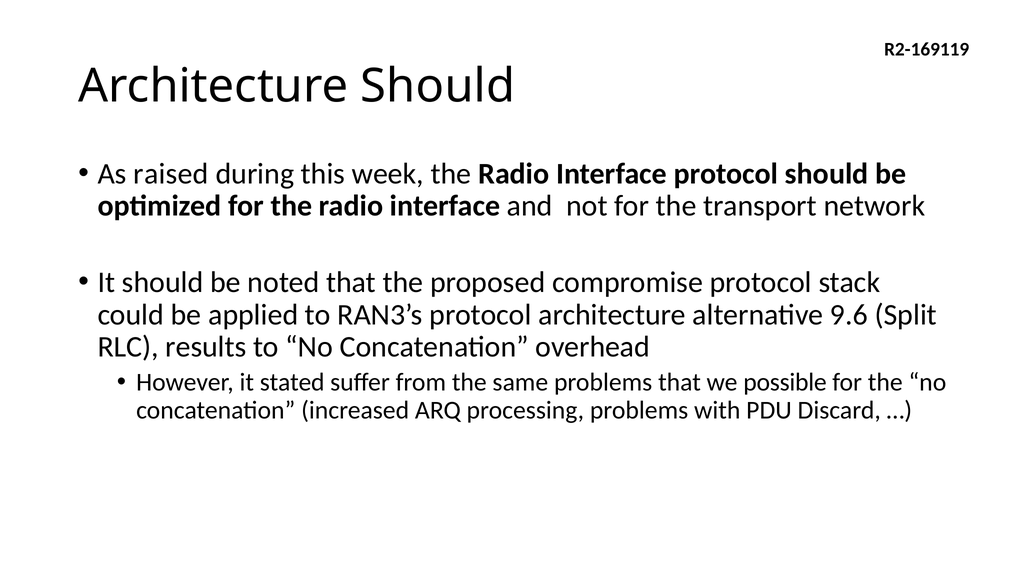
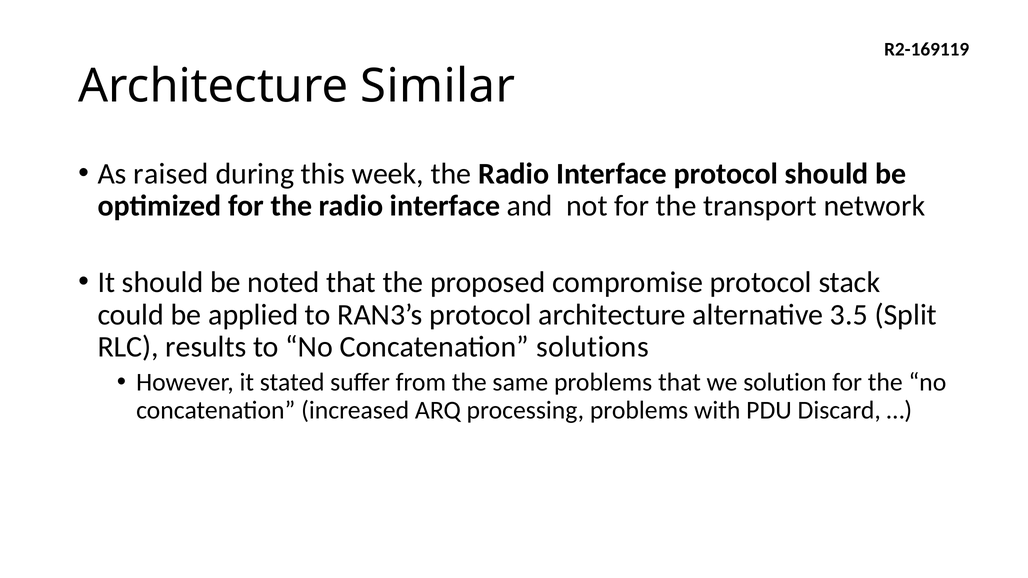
Architecture Should: Should -> Similar
9.6: 9.6 -> 3.5
overhead: overhead -> solutions
possible: possible -> solution
